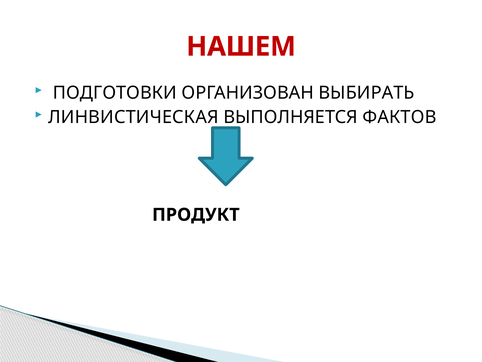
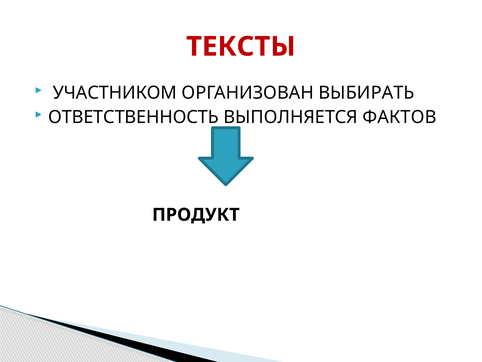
НАШЕМ: НАШЕМ -> ТЕКСТЫ
ПОДГОТОВКИ: ПОДГОТОВКИ -> УЧАСТНИКОМ
ЛИНВИСТИЧЕСКАЯ: ЛИНВИСТИЧЕСКАЯ -> ОТВЕТСТВЕННОСТЬ
